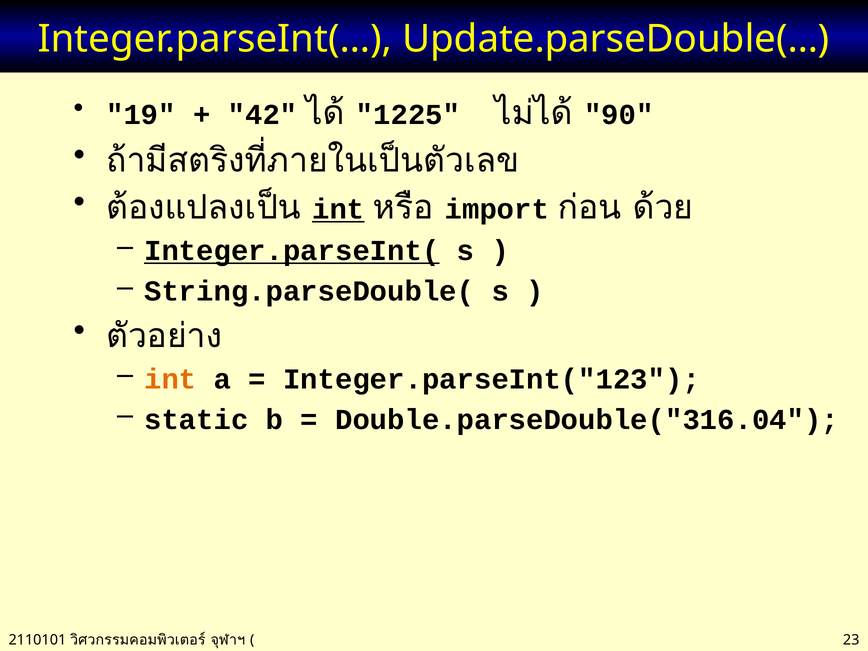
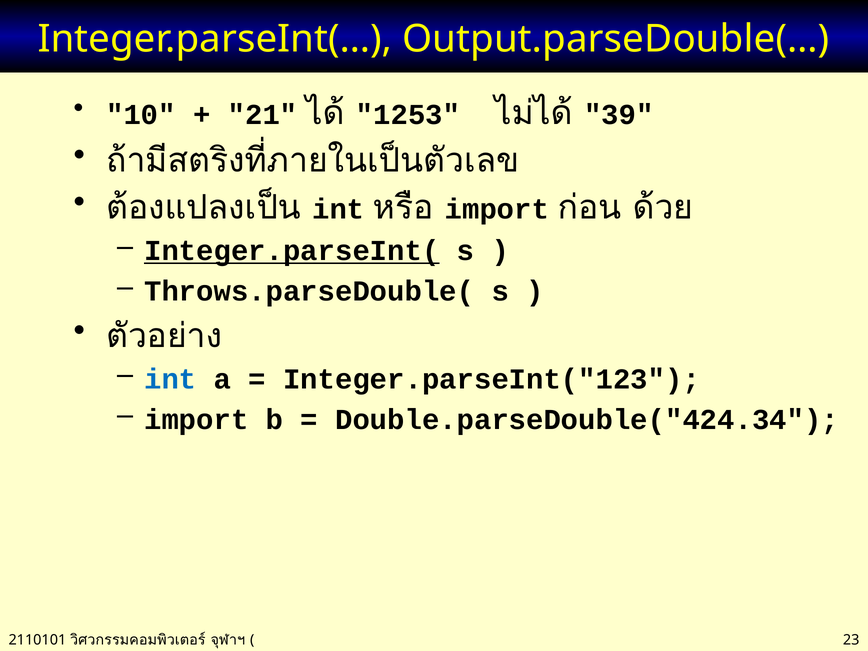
Update.parseDouble(…: Update.parseDouble(… -> Output.parseDouble(…
19: 19 -> 10
42: 42 -> 21
1225: 1225 -> 1253
90: 90 -> 39
int at (338, 209) underline: present -> none
String.parseDouble(: String.parseDouble( -> Throws.parseDouble(
int at (170, 379) colour: orange -> blue
static at (196, 420): static -> import
Double.parseDouble("316.04: Double.parseDouble("316.04 -> Double.parseDouble("424.34
